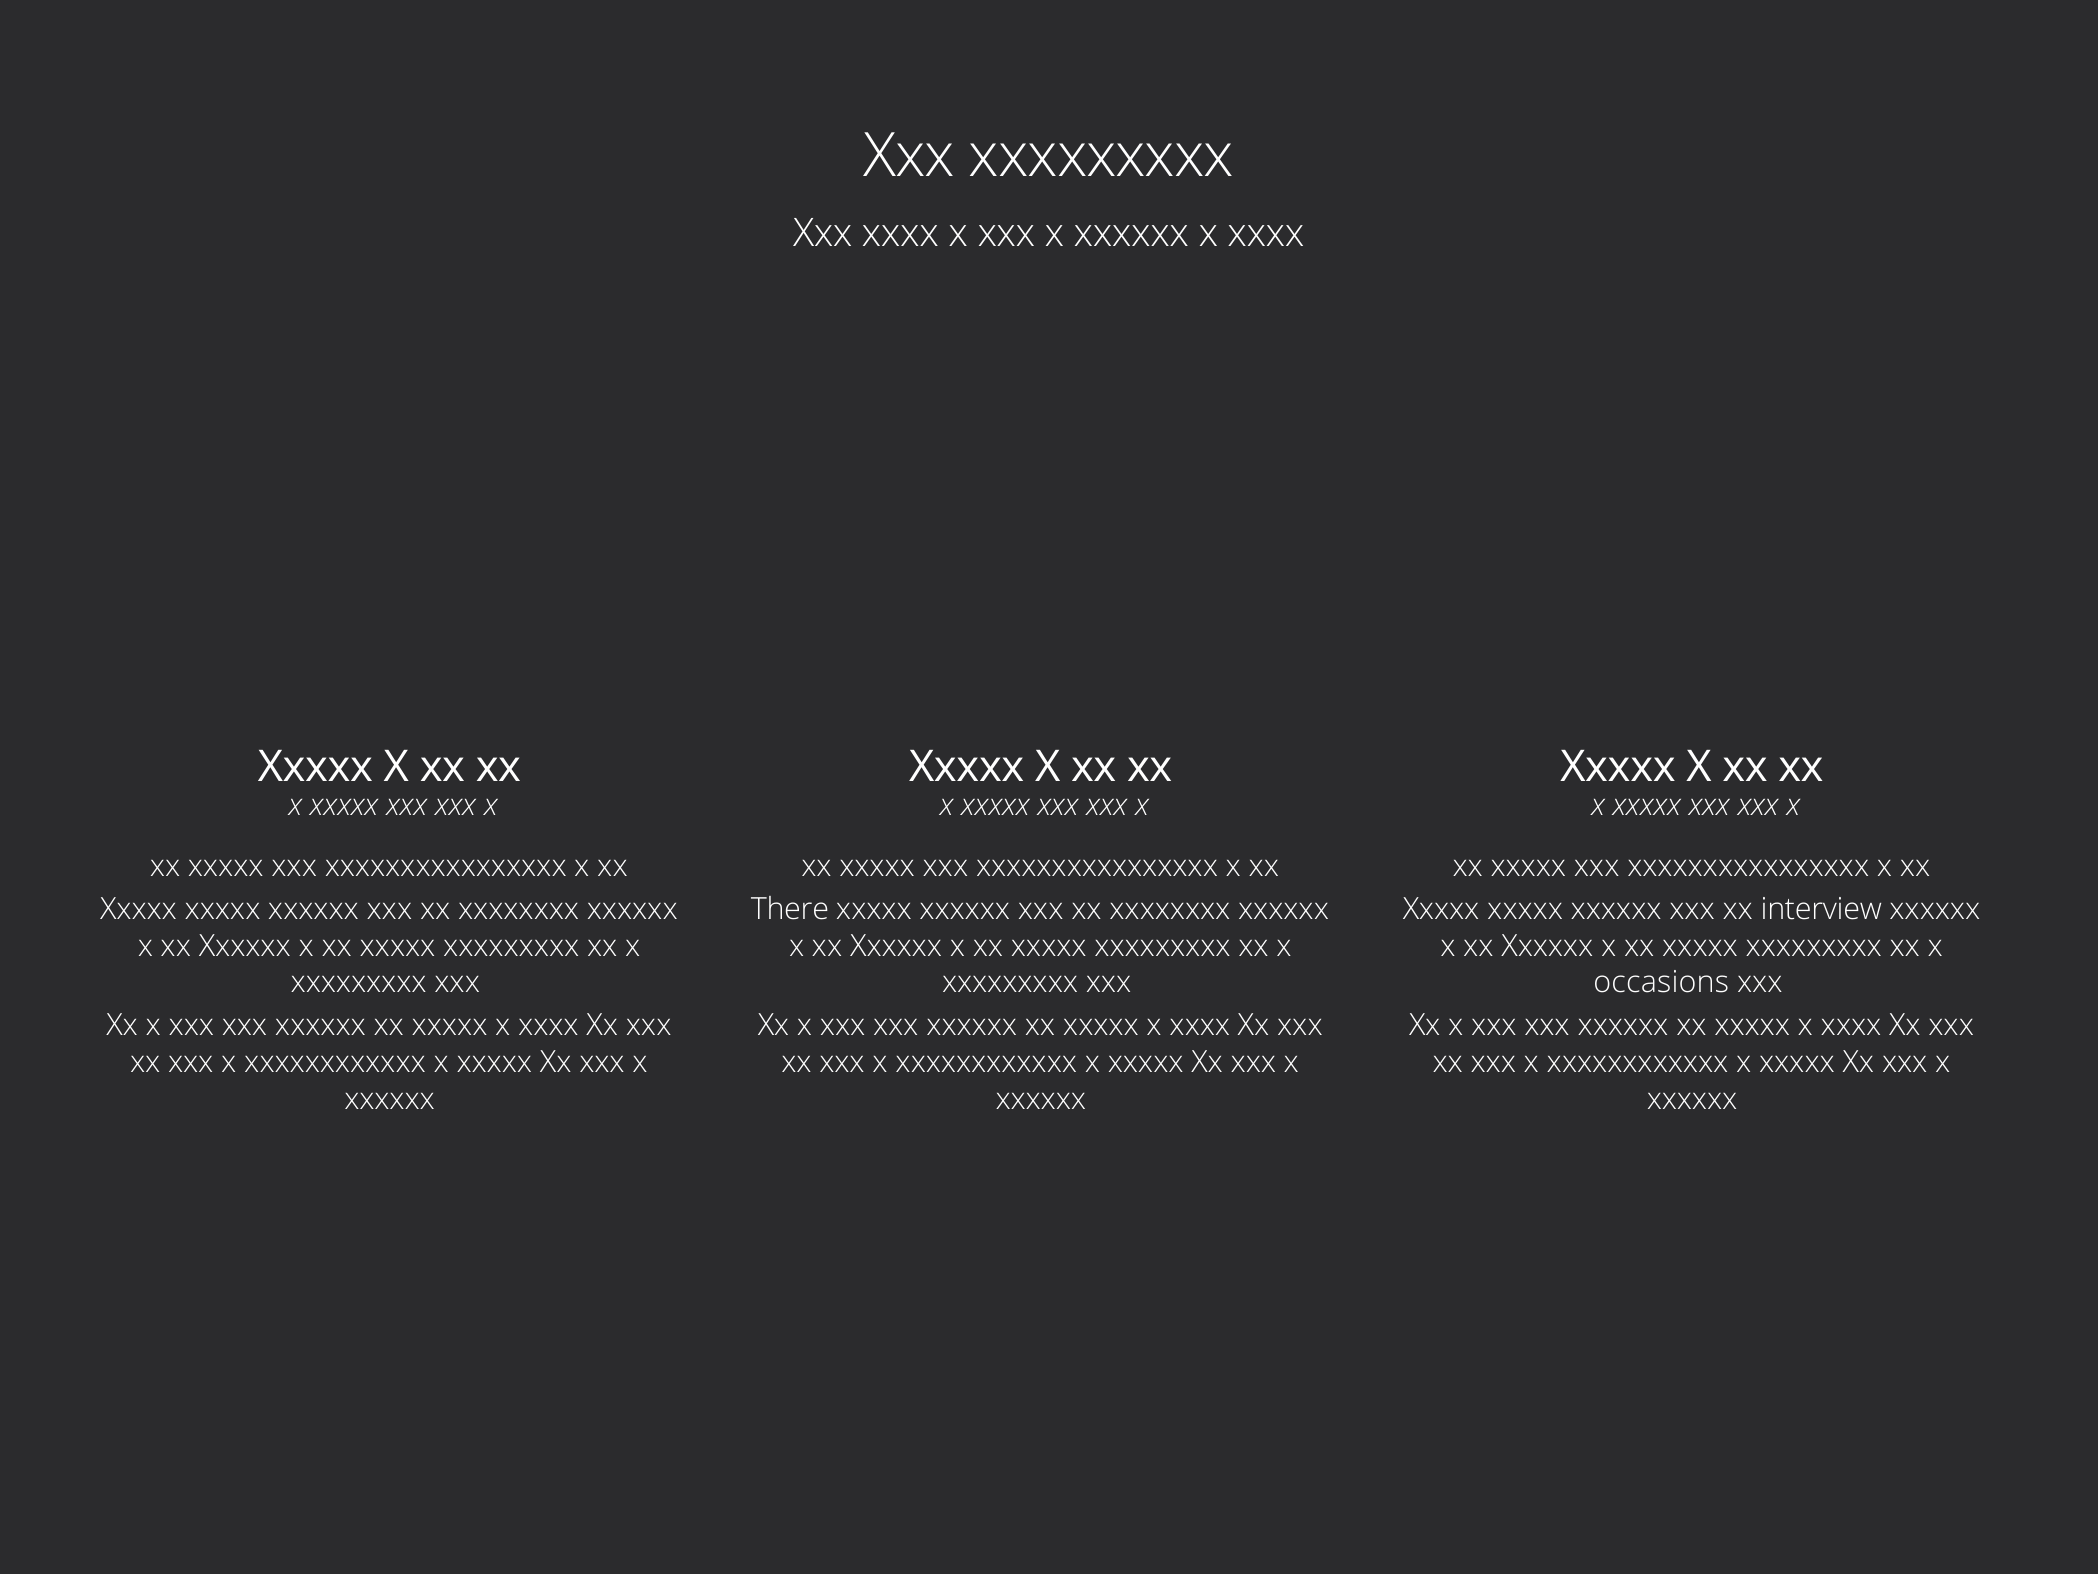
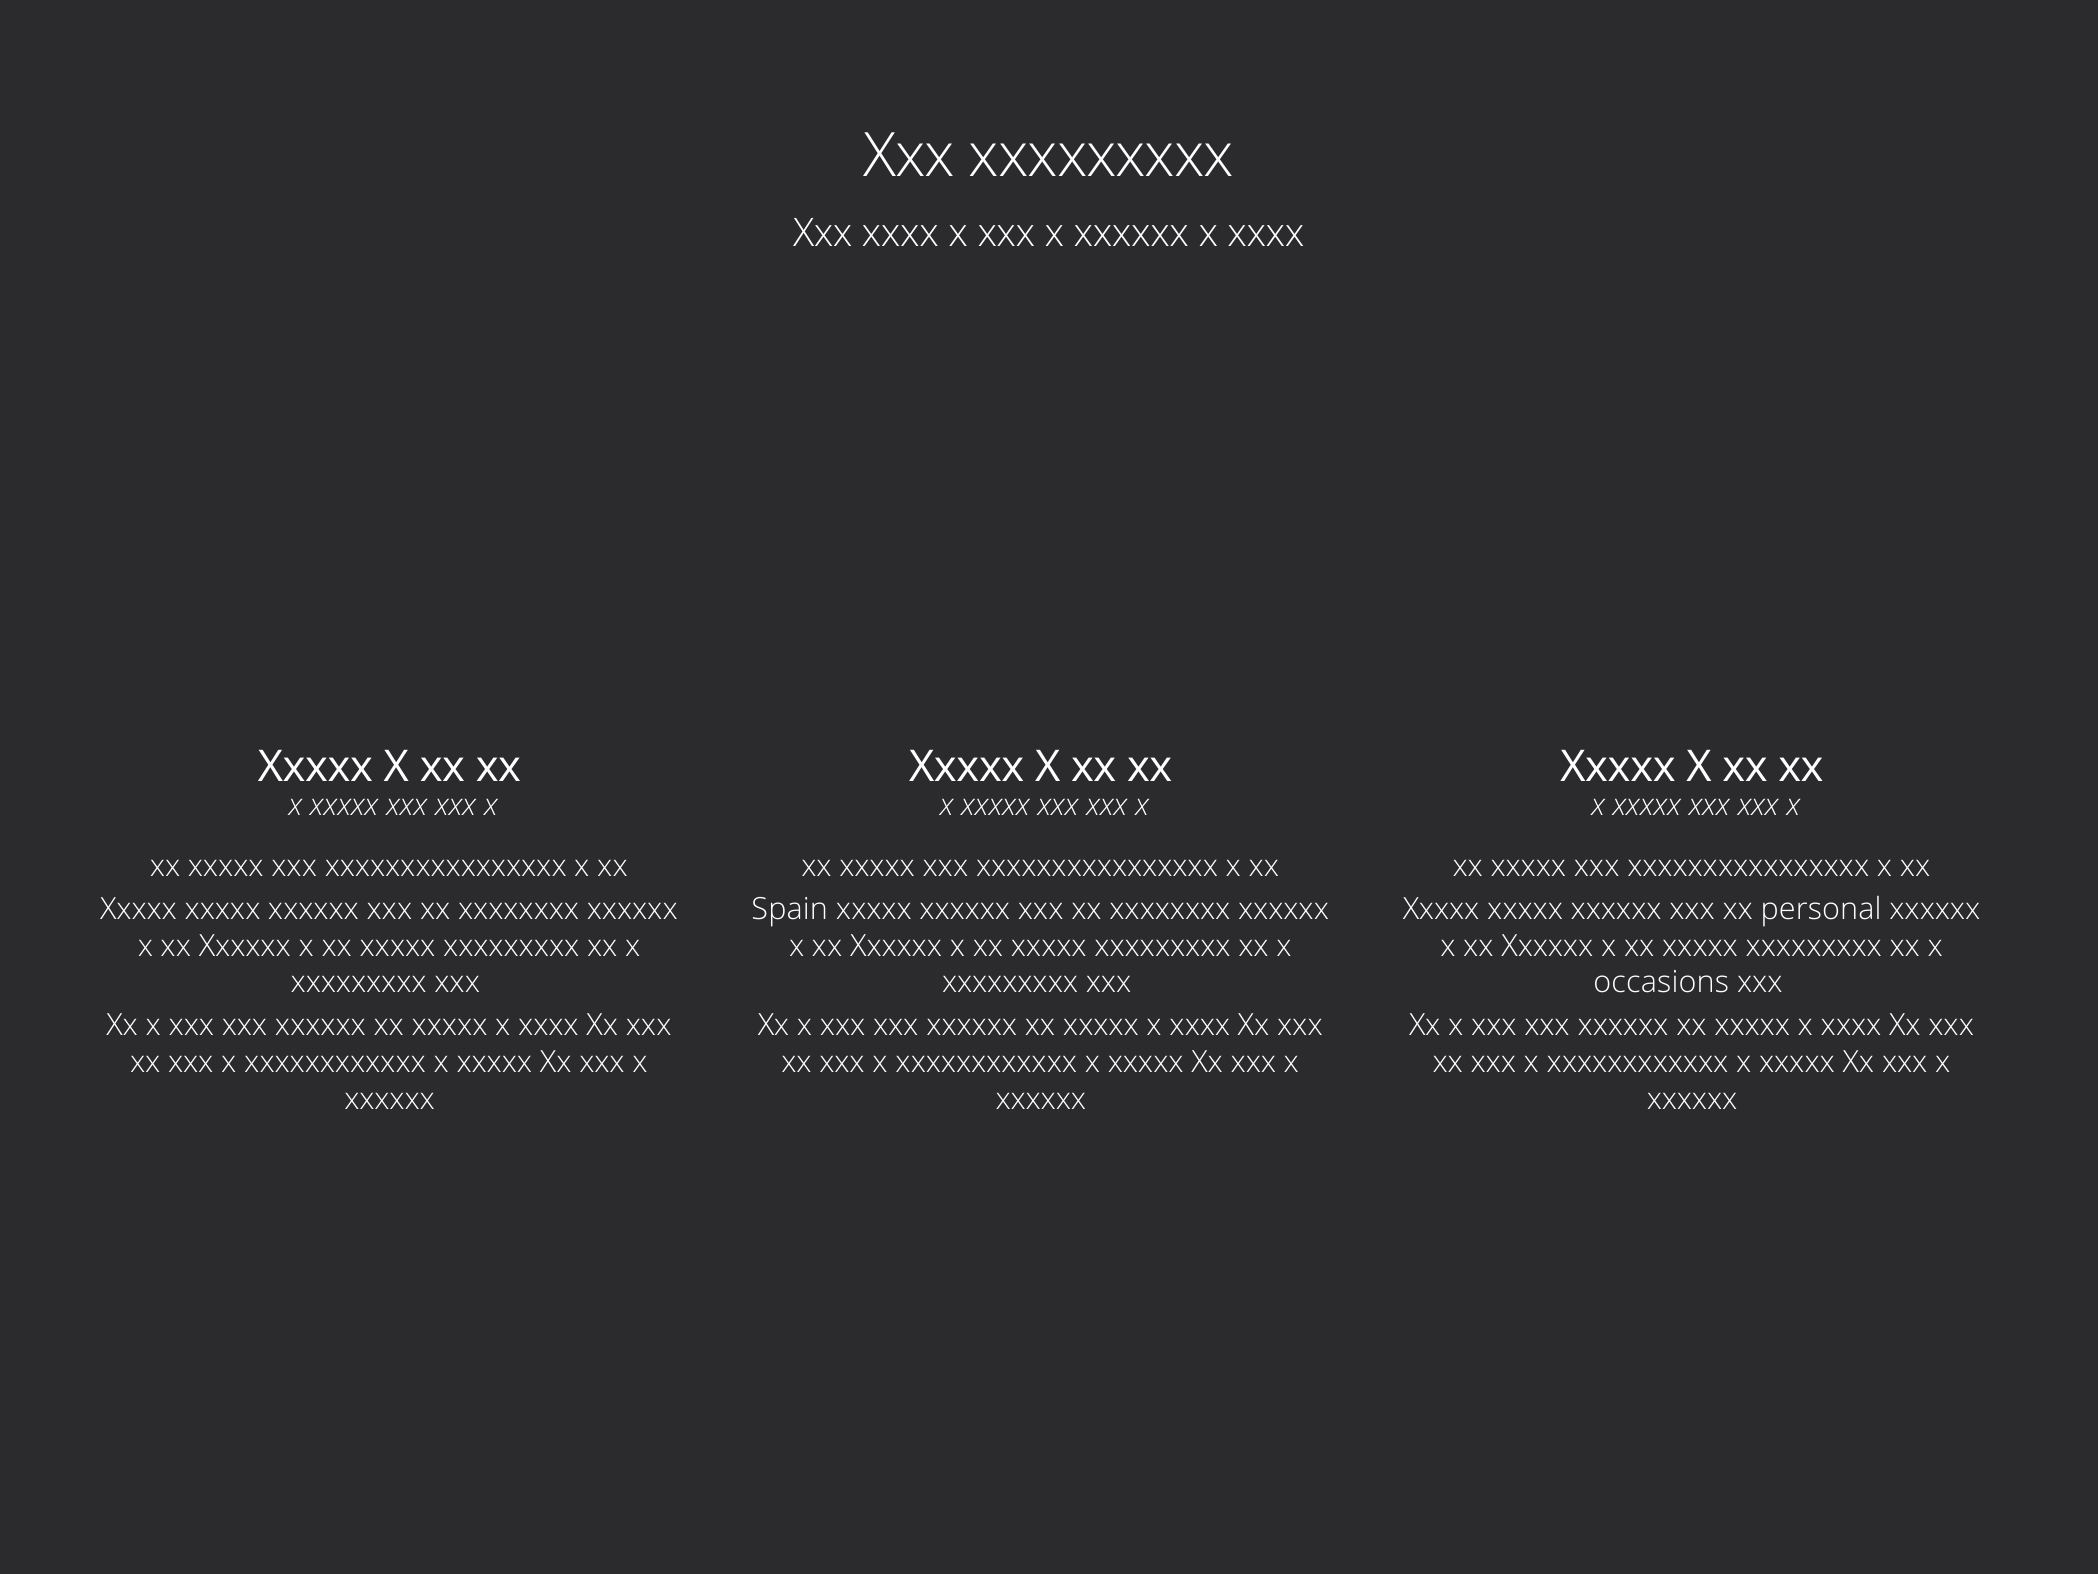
There: There -> Spain
interview: interview -> personal
